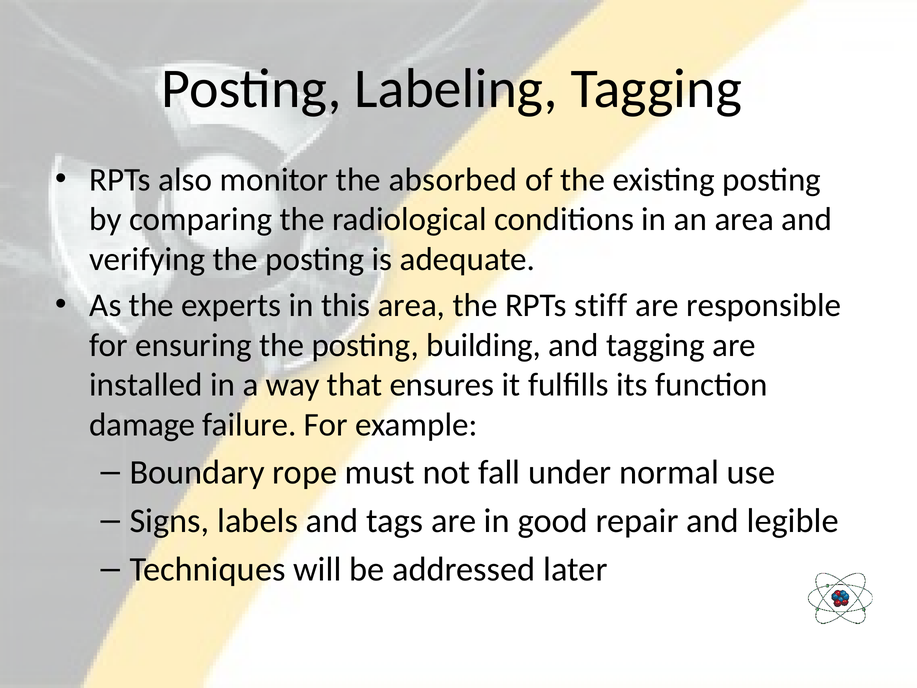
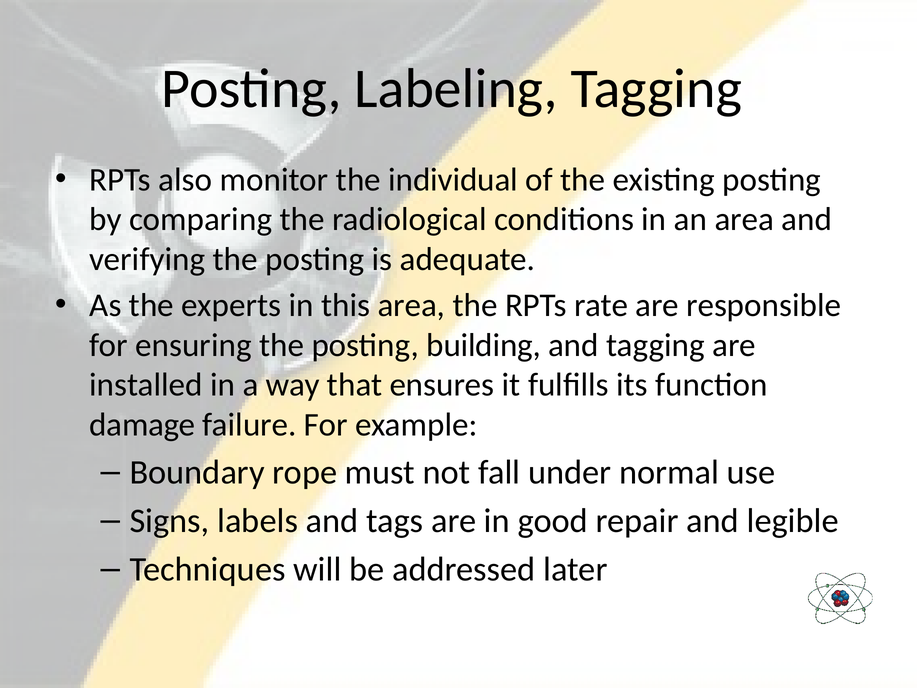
absorbed: absorbed -> individual
stiff: stiff -> rate
